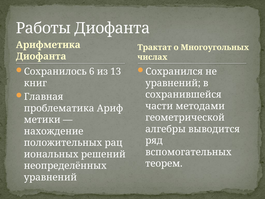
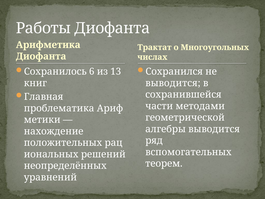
уравнений at (173, 83): уравнений -> выводится
